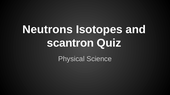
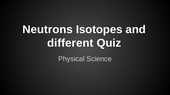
scantron: scantron -> different
